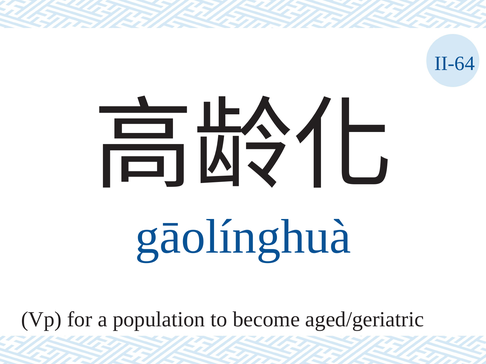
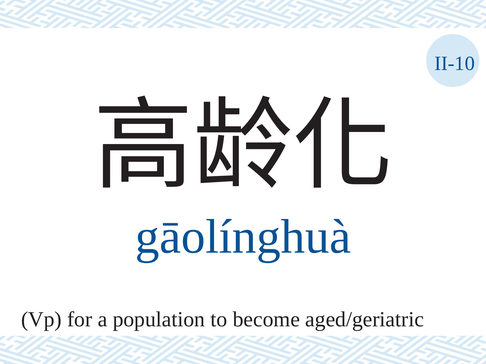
II-64: II-64 -> II-10
